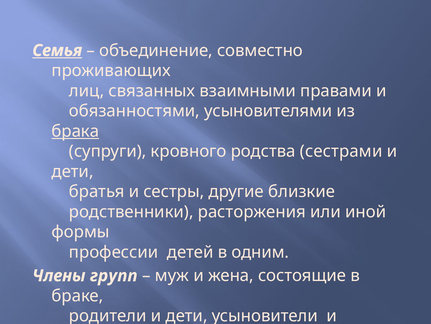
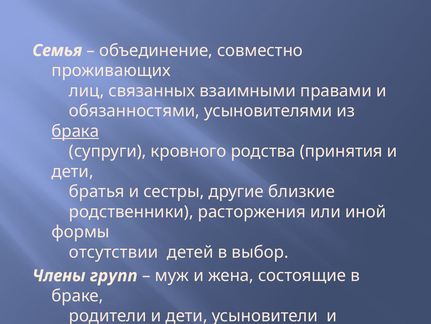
Семья underline: present -> none
сестрами: сестрами -> принятия
профессии: профессии -> отсутствии
одним: одним -> выбор
